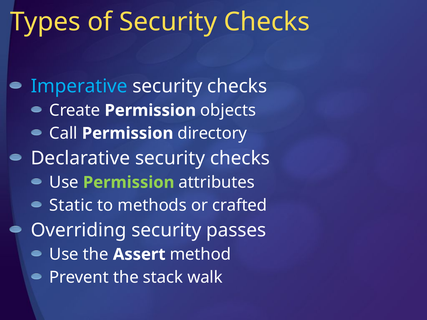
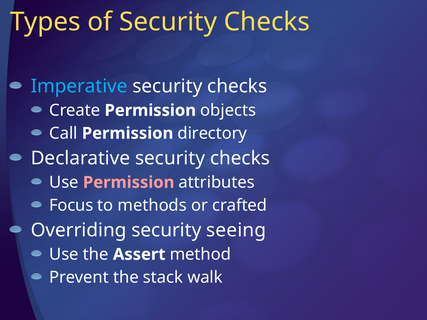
Permission at (129, 183) colour: light green -> pink
Static: Static -> Focus
passes: passes -> seeing
